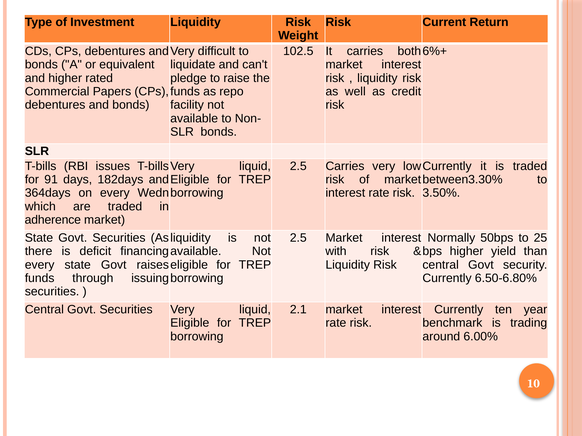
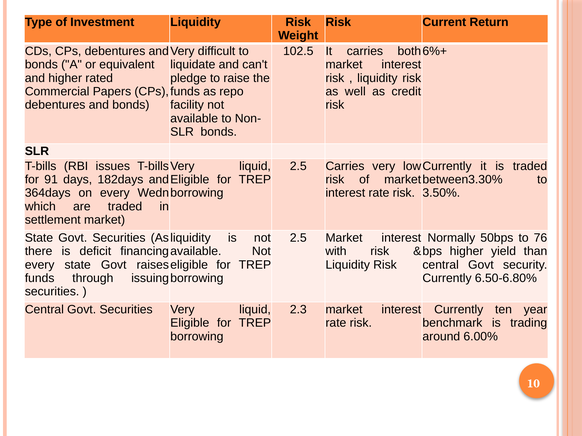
adherence: adherence -> settlement
25: 25 -> 76
2.1: 2.1 -> 2.3
